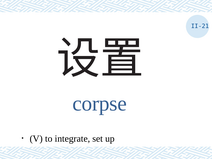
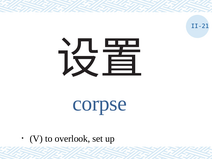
integrate: integrate -> overlook
